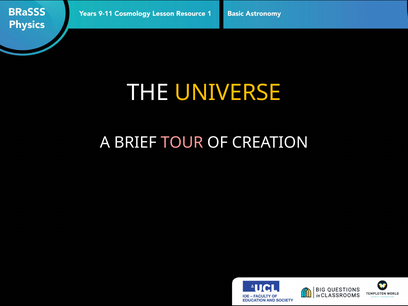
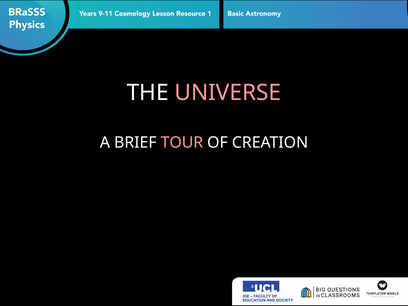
UNIVERSE colour: yellow -> pink
